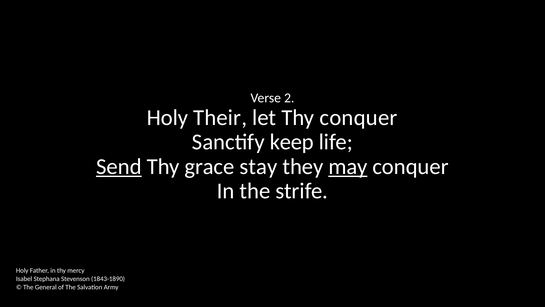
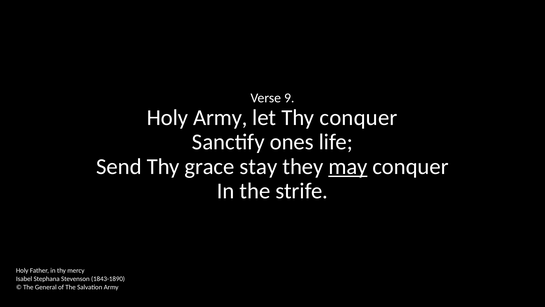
2: 2 -> 9
Holy Their: Their -> Army
keep: keep -> ones
Send underline: present -> none
